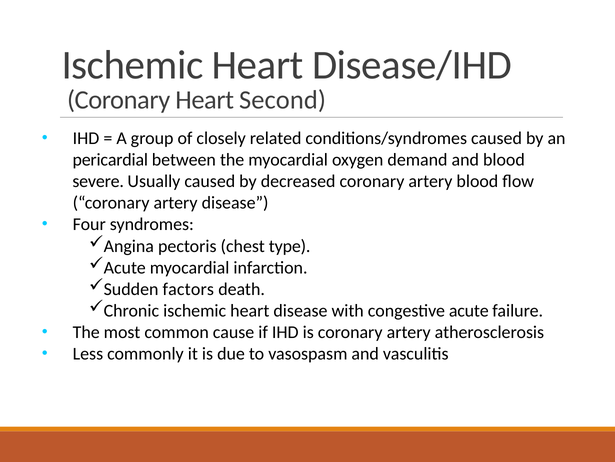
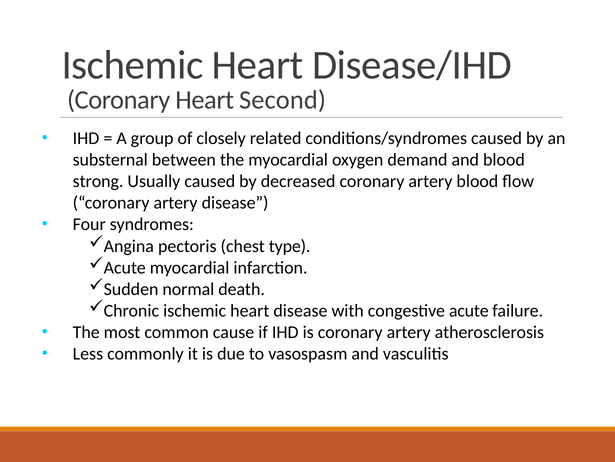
pericardial: pericardial -> substernal
severe: severe -> strong
factors: factors -> normal
